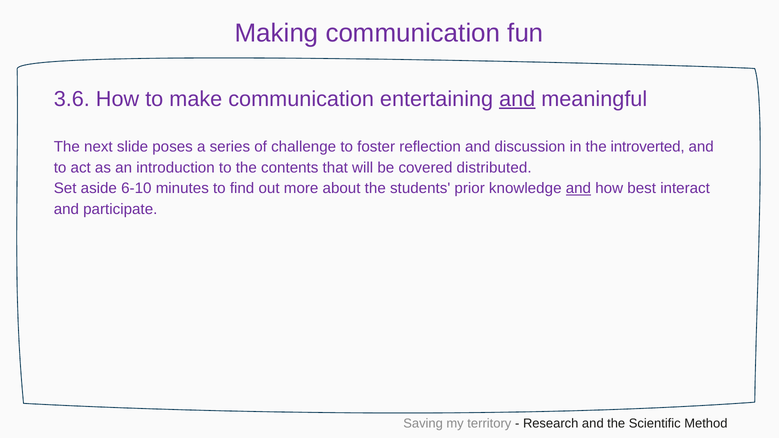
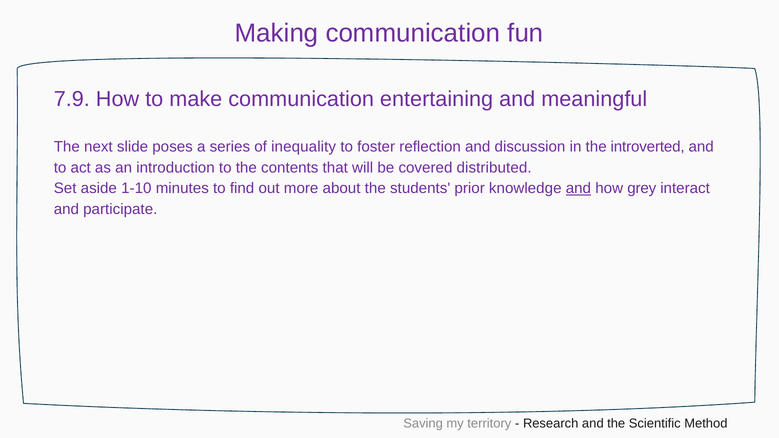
3.6: 3.6 -> 7.9
and at (517, 99) underline: present -> none
challenge: challenge -> inequality
6-10: 6-10 -> 1-10
best: best -> grey
